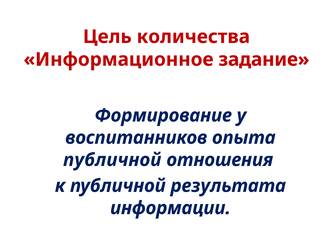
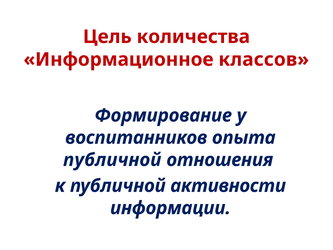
задание: задание -> классов
результата: результата -> активности
